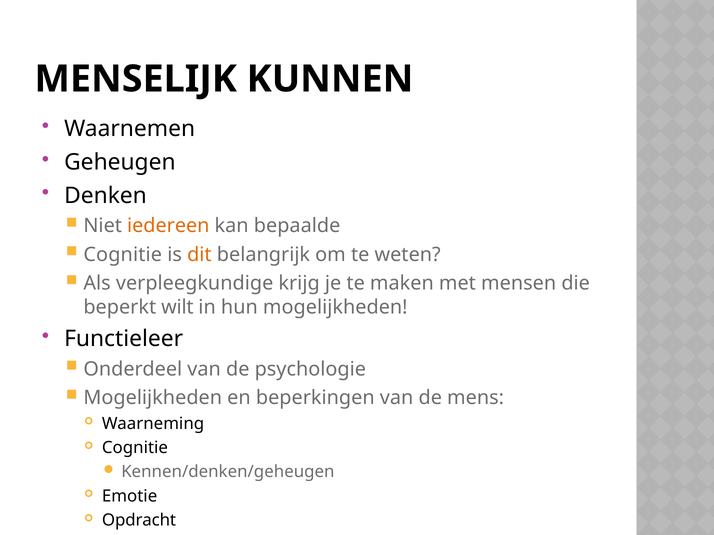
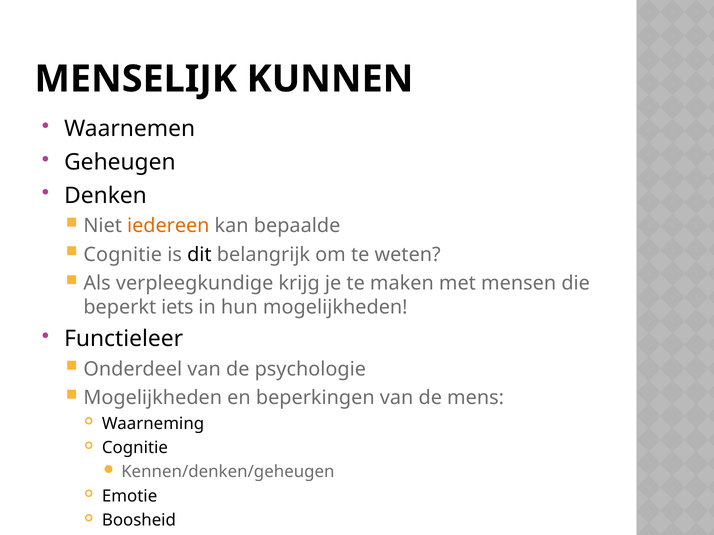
dit colour: orange -> black
wilt: wilt -> iets
Opdracht: Opdracht -> Boosheid
